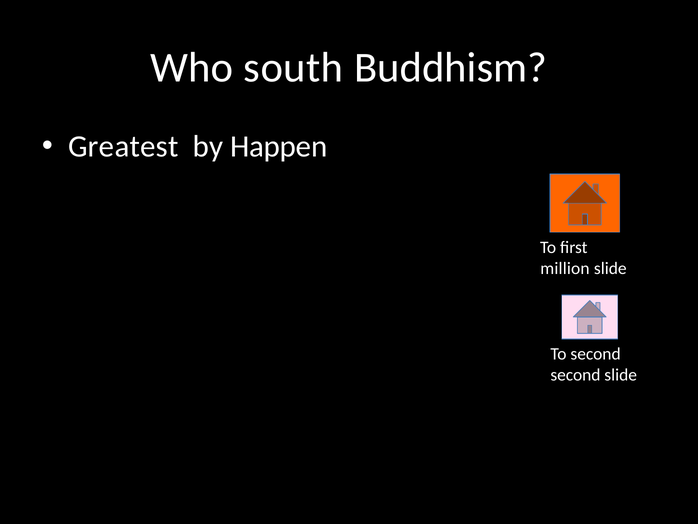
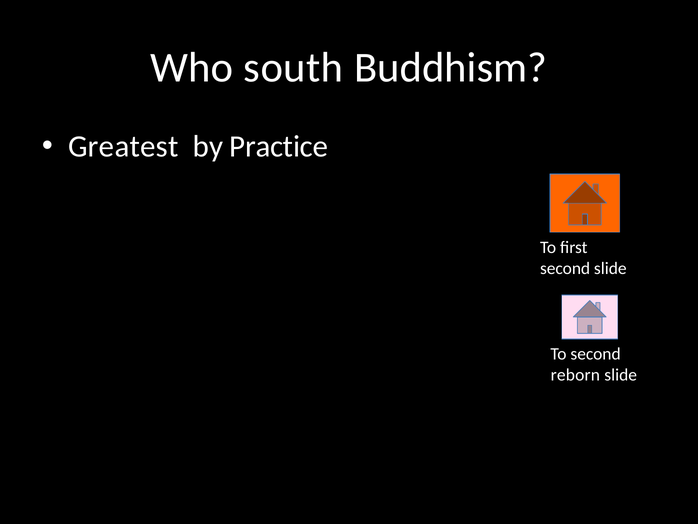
Happen: Happen -> Practice
million at (565, 268): million -> second
second at (575, 375): second -> reborn
